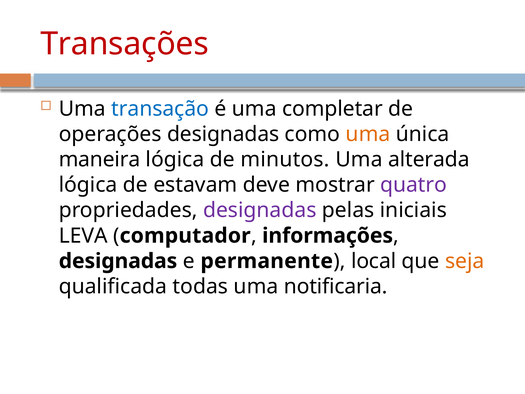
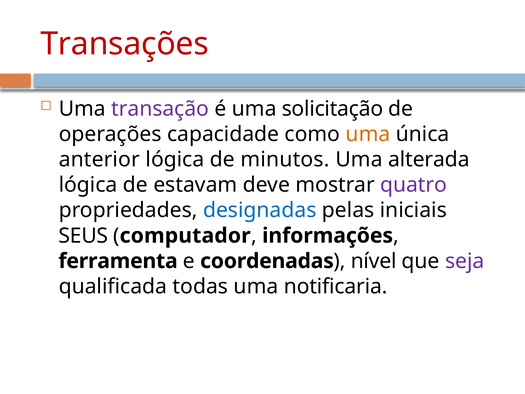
transação colour: blue -> purple
completar: completar -> solicitação
operações designadas: designadas -> capacidade
maneira: maneira -> anterior
designadas at (260, 210) colour: purple -> blue
LEVA: LEVA -> SEUS
designadas at (118, 261): designadas -> ferramenta
permanente: permanente -> coordenadas
local: local -> nível
seja colour: orange -> purple
